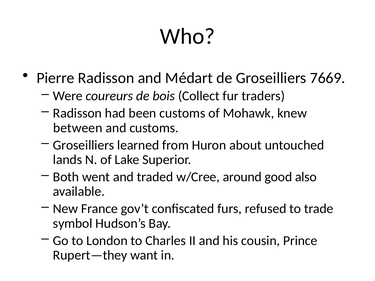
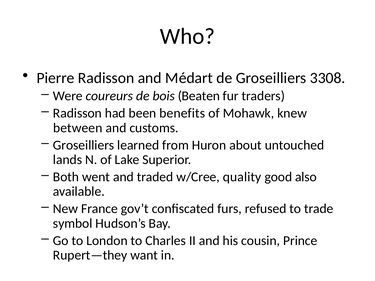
7669: 7669 -> 3308
Collect: Collect -> Beaten
been customs: customs -> benefits
around: around -> quality
